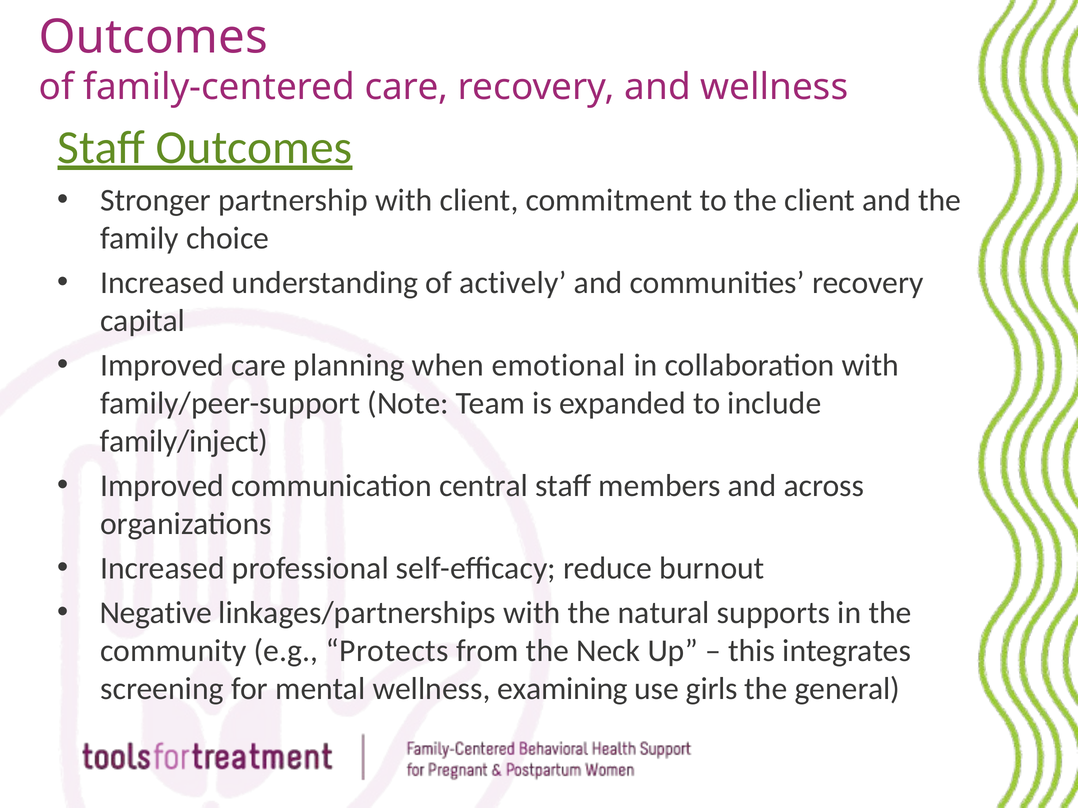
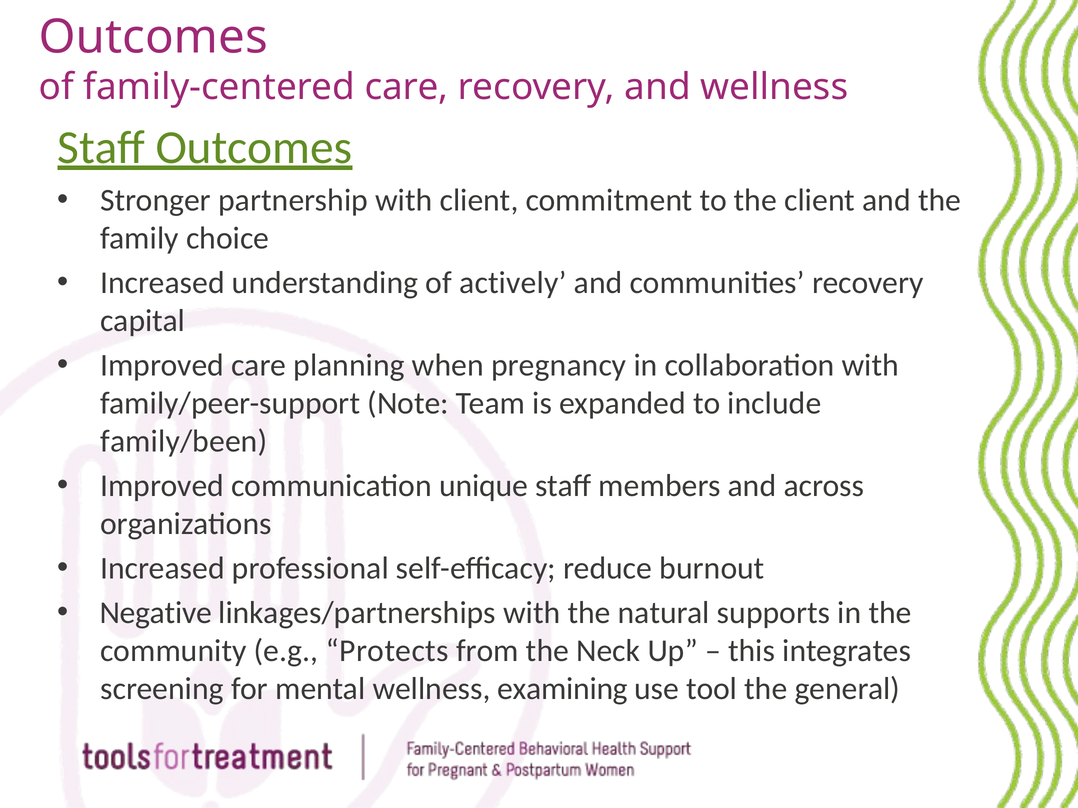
emotional: emotional -> pregnancy
family/inject: family/inject -> family/been
central: central -> unique
girls: girls -> tool
